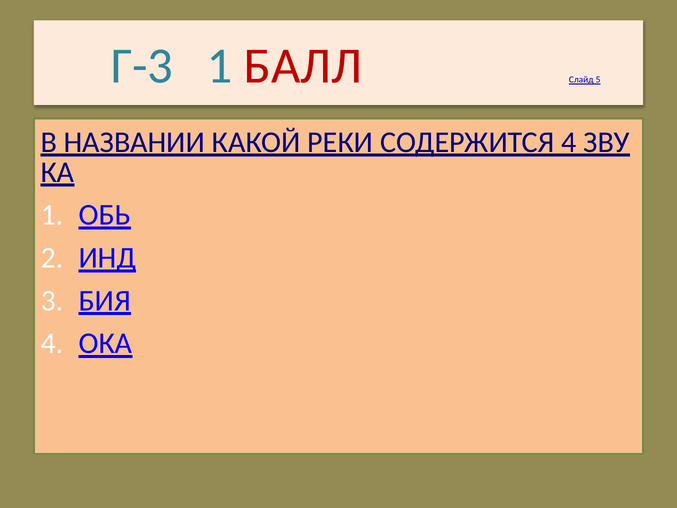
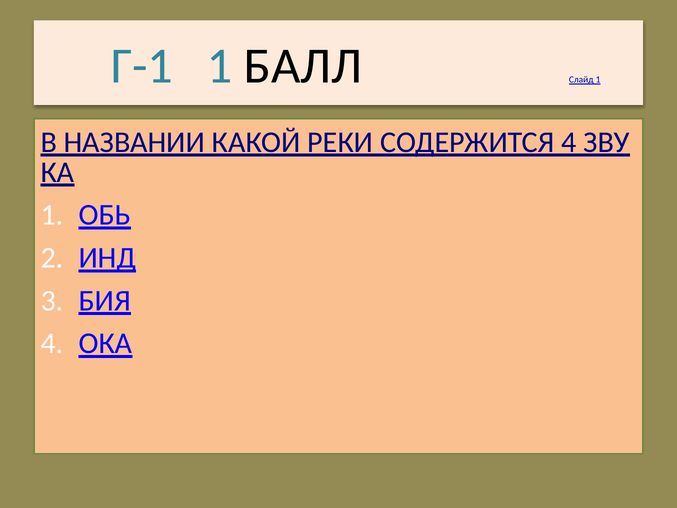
Г-3: Г-3 -> Г-1
БАЛЛ colour: red -> black
Слайд 5: 5 -> 1
